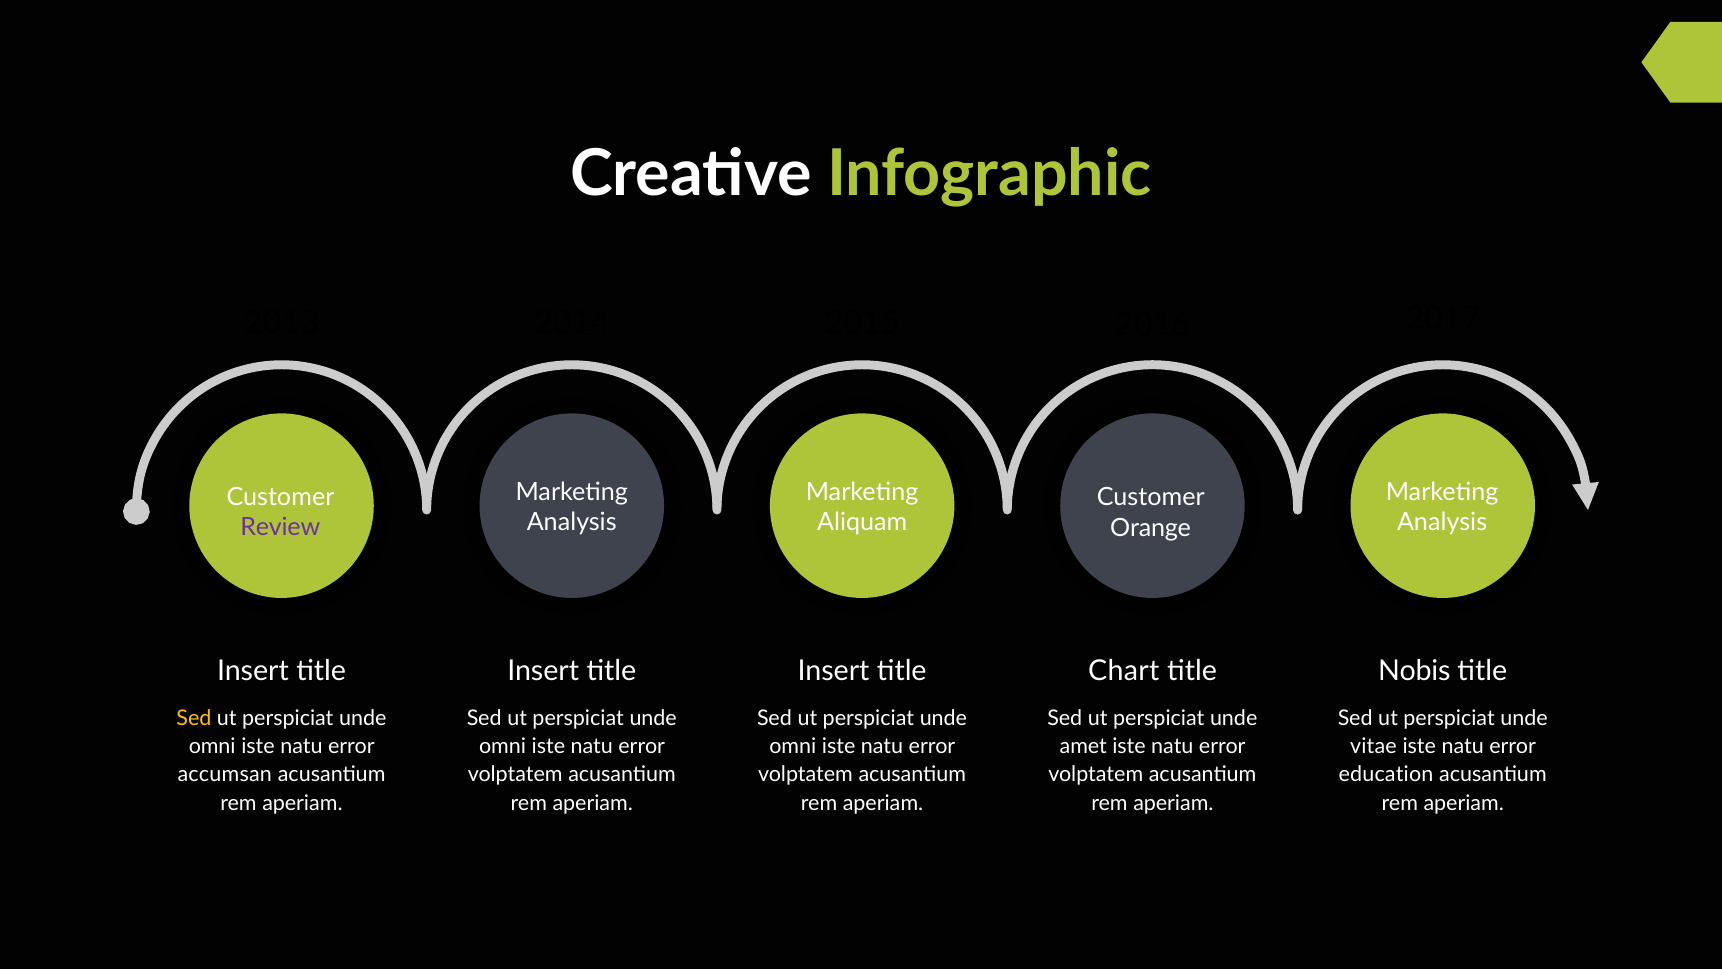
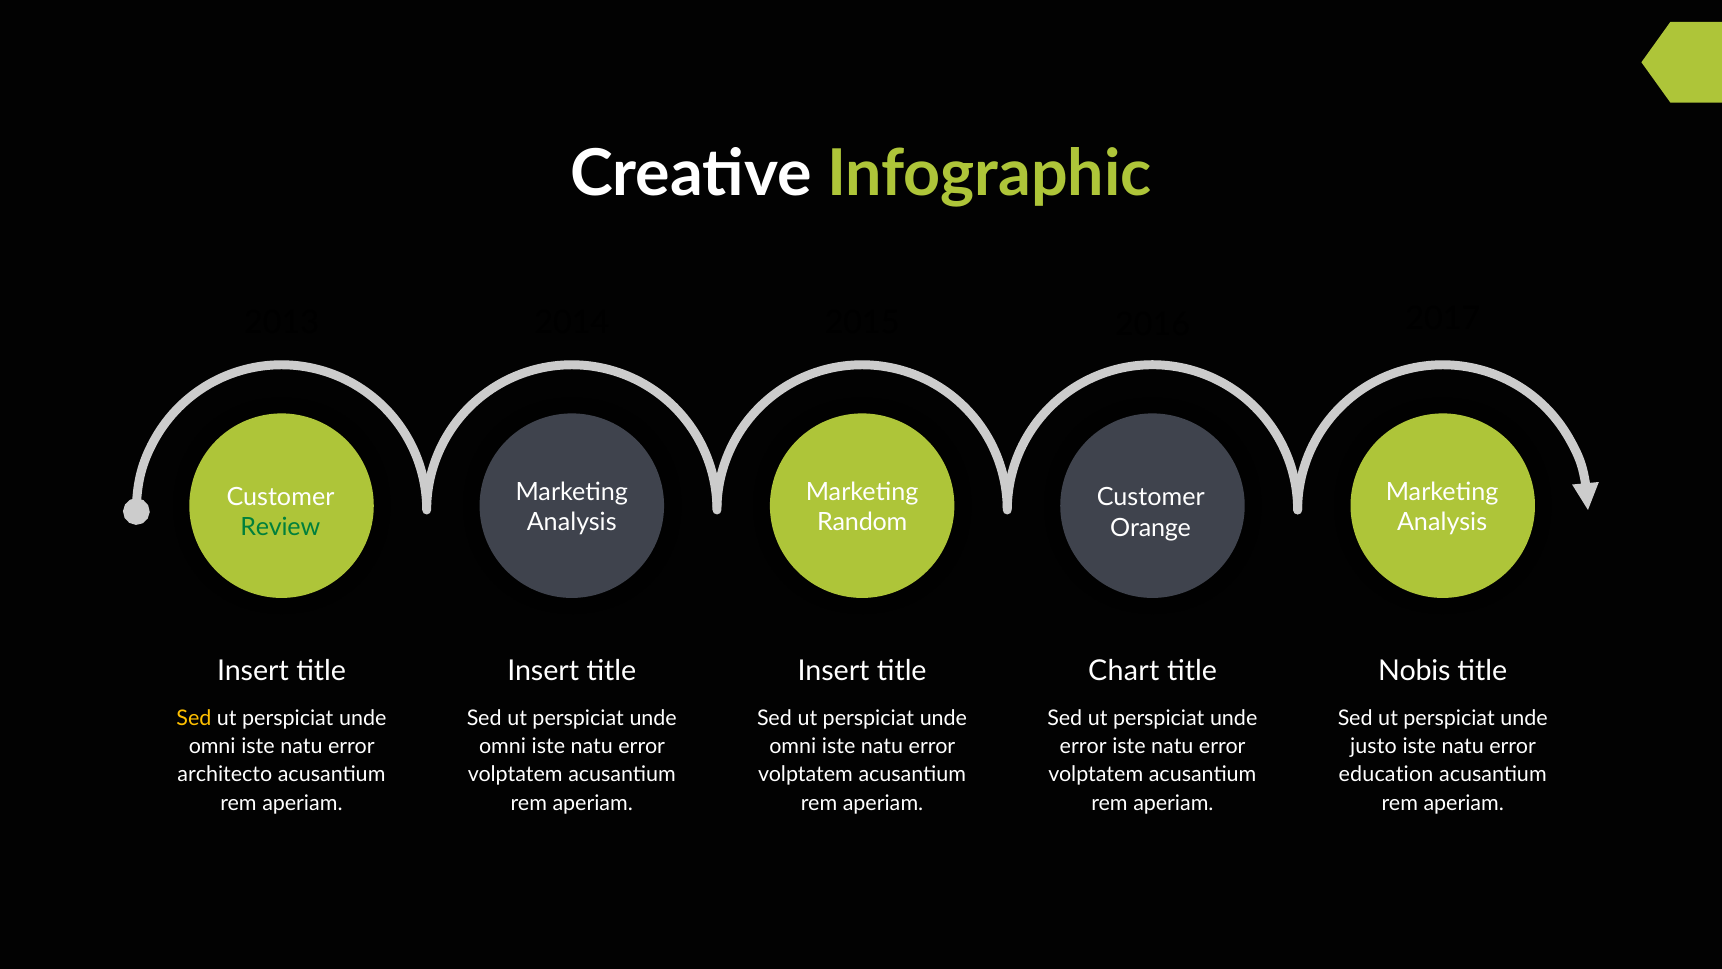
Aliquam: Aliquam -> Random
Review colour: purple -> green
amet at (1083, 746): amet -> error
vitae: vitae -> justo
accumsan: accumsan -> architecto
